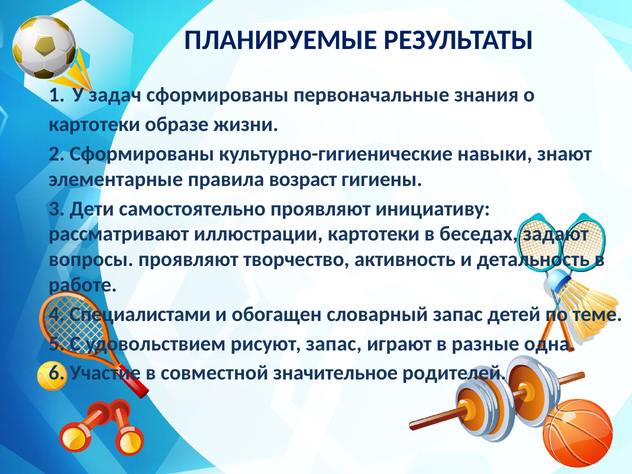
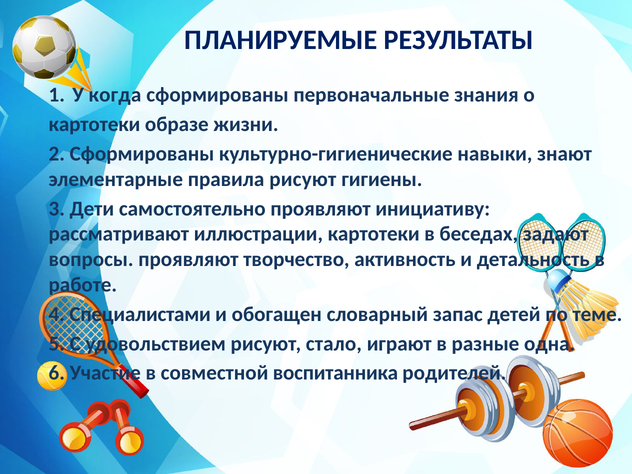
задач: задач -> когда
правила возраст: возраст -> рисуют
рисуют запас: запас -> стало
значительное: значительное -> воспитанника
